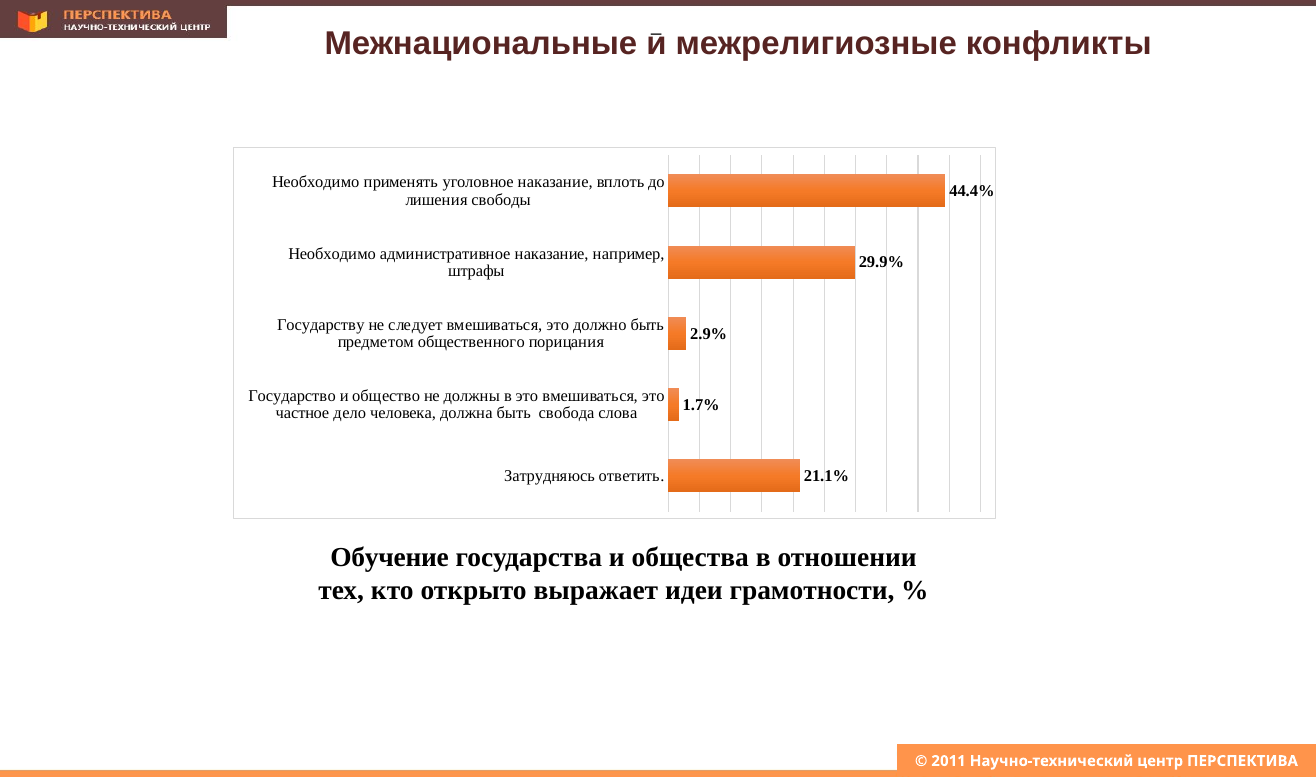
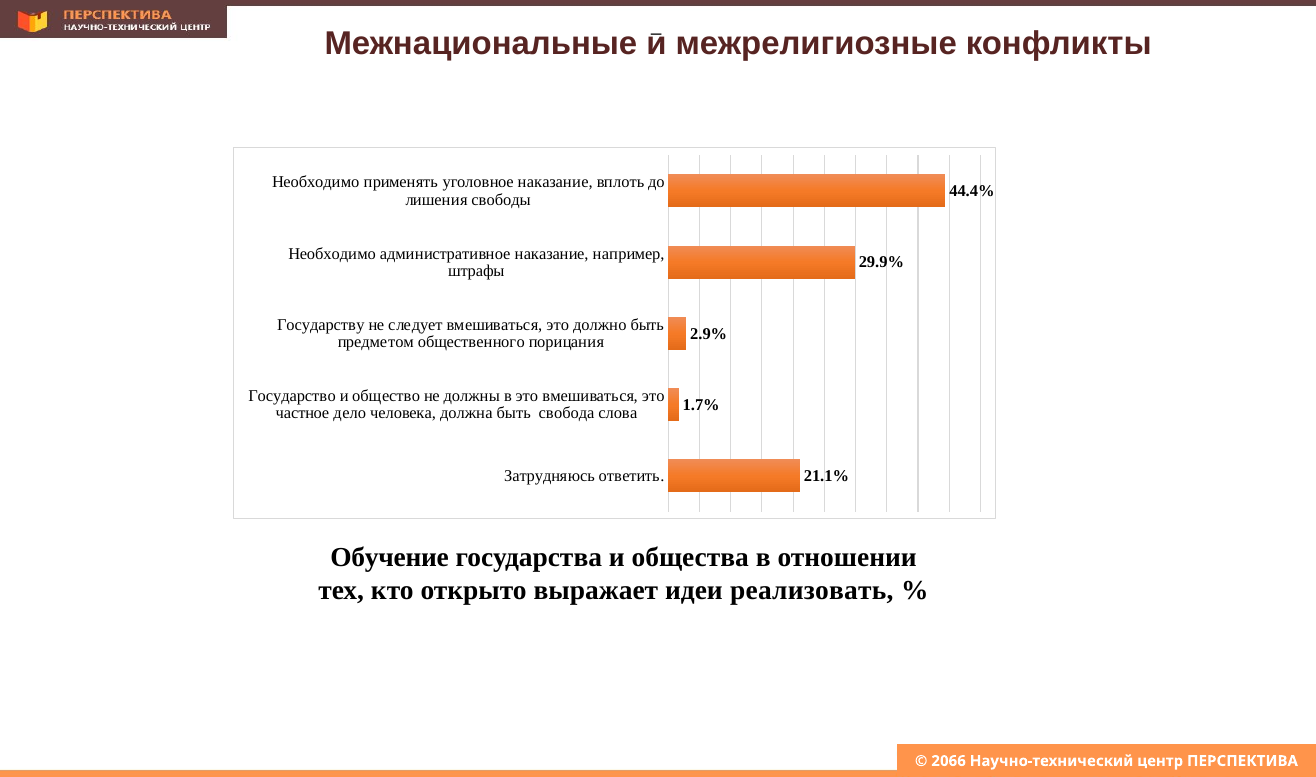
грамотности: грамотности -> реализовать
2011: 2011 -> 2066
